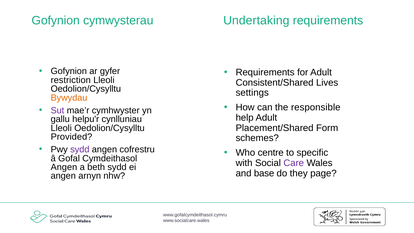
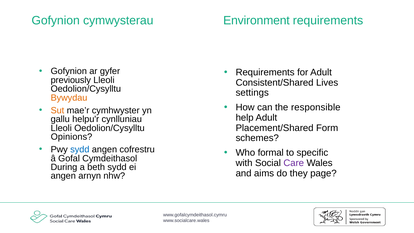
Undertaking: Undertaking -> Environment
restriction: restriction -> previously
Sut colour: purple -> orange
Provided: Provided -> Opinions
sydd at (80, 149) colour: purple -> blue
centre: centre -> formal
Angen at (64, 167): Angen -> During
base: base -> aims
